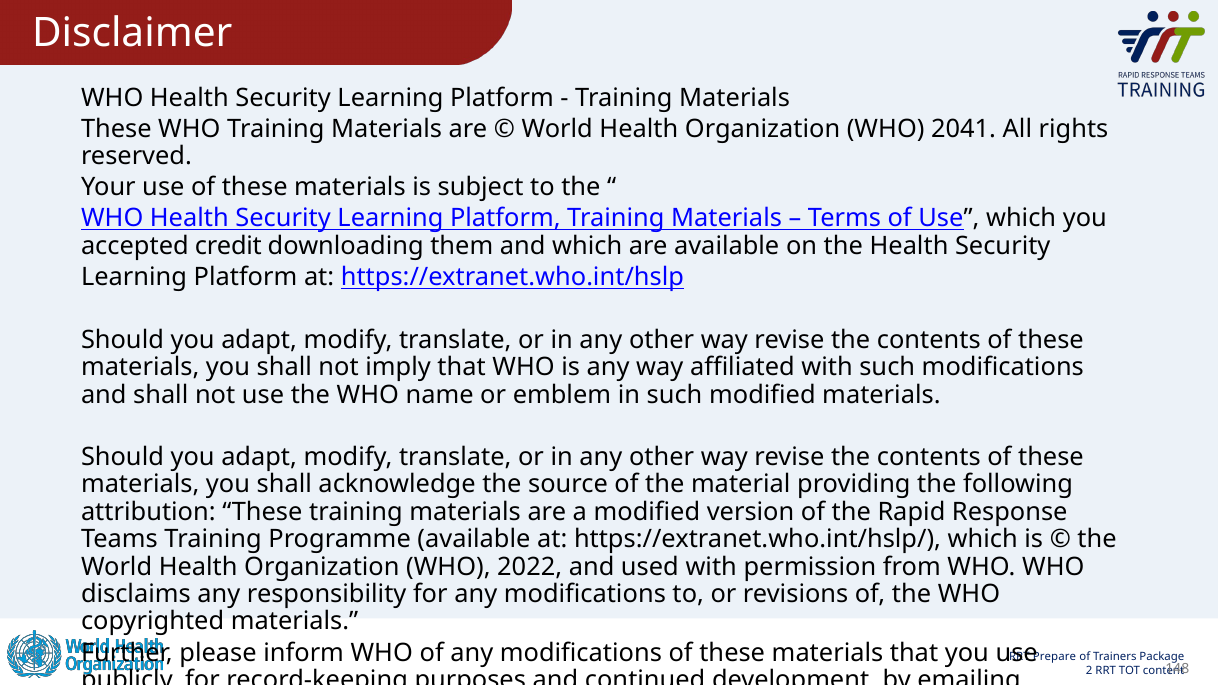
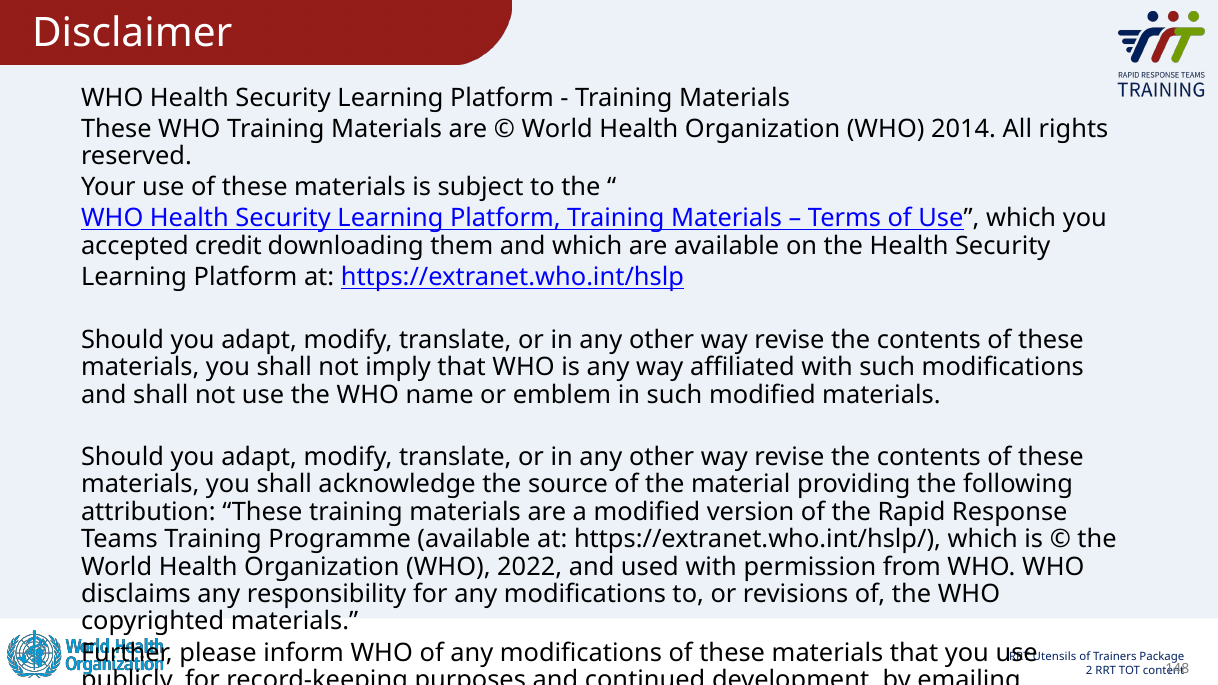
2041: 2041 -> 2014
Prepare: Prepare -> Utensils
